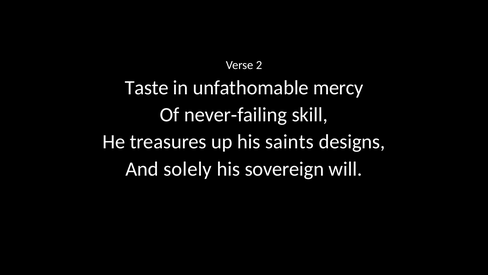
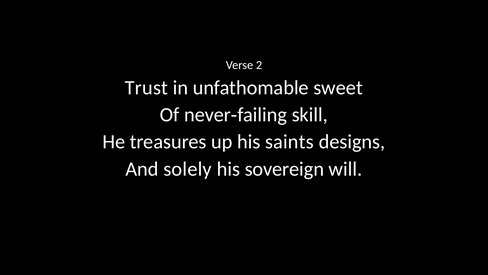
Taste: Taste -> Trust
mercy: mercy -> sweet
